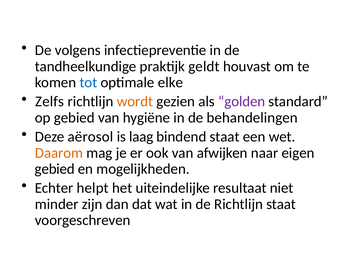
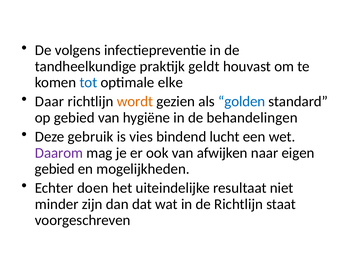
Zelfs: Zelfs -> Daar
golden colour: purple -> blue
aërosol: aërosol -> gebruik
laag: laag -> vies
bindend staat: staat -> lucht
Daarom colour: orange -> purple
helpt: helpt -> doen
